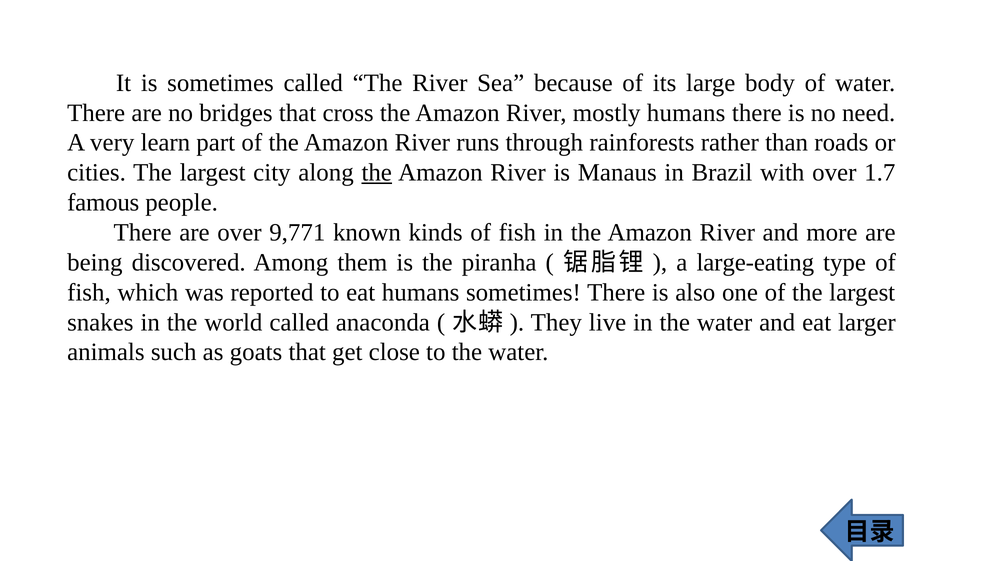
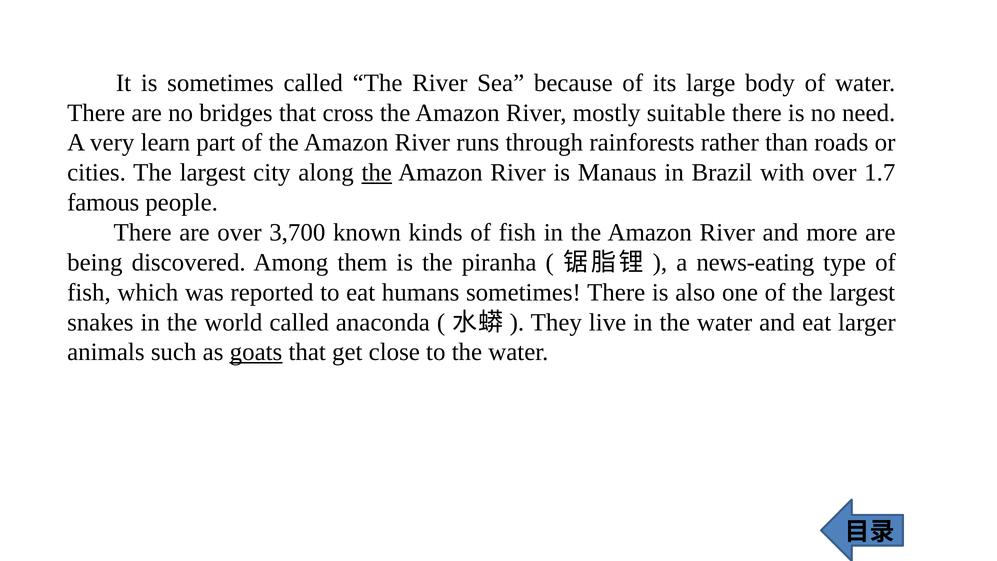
mostly humans: humans -> suitable
9,771: 9,771 -> 3,700
large-eating: large-eating -> news-eating
goats underline: none -> present
